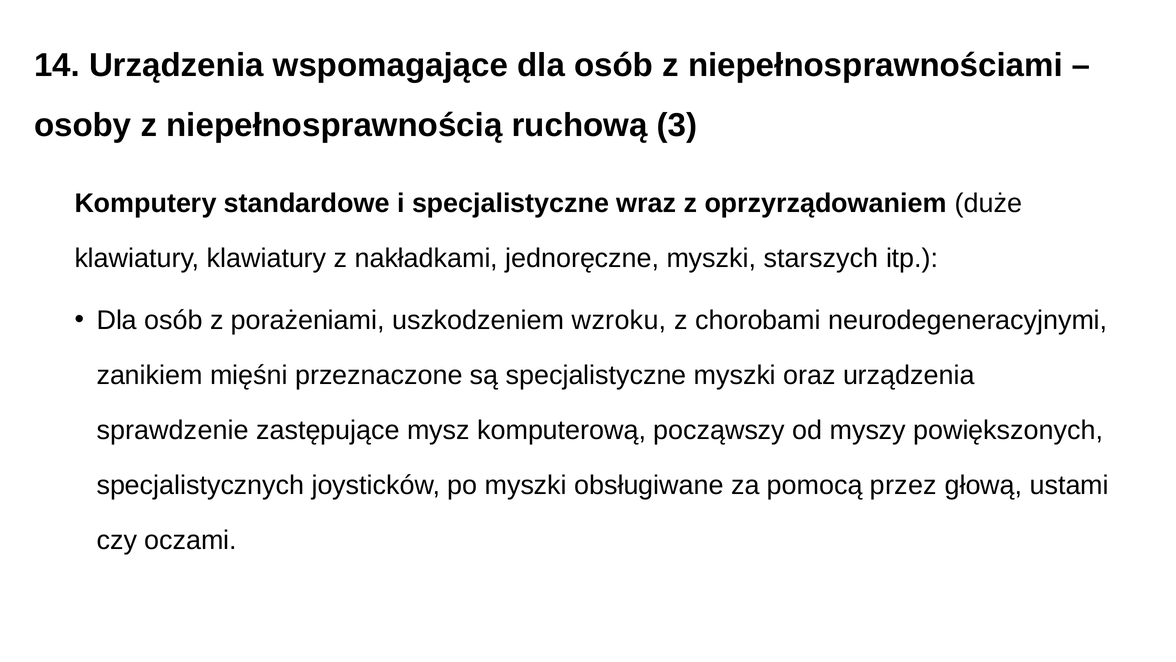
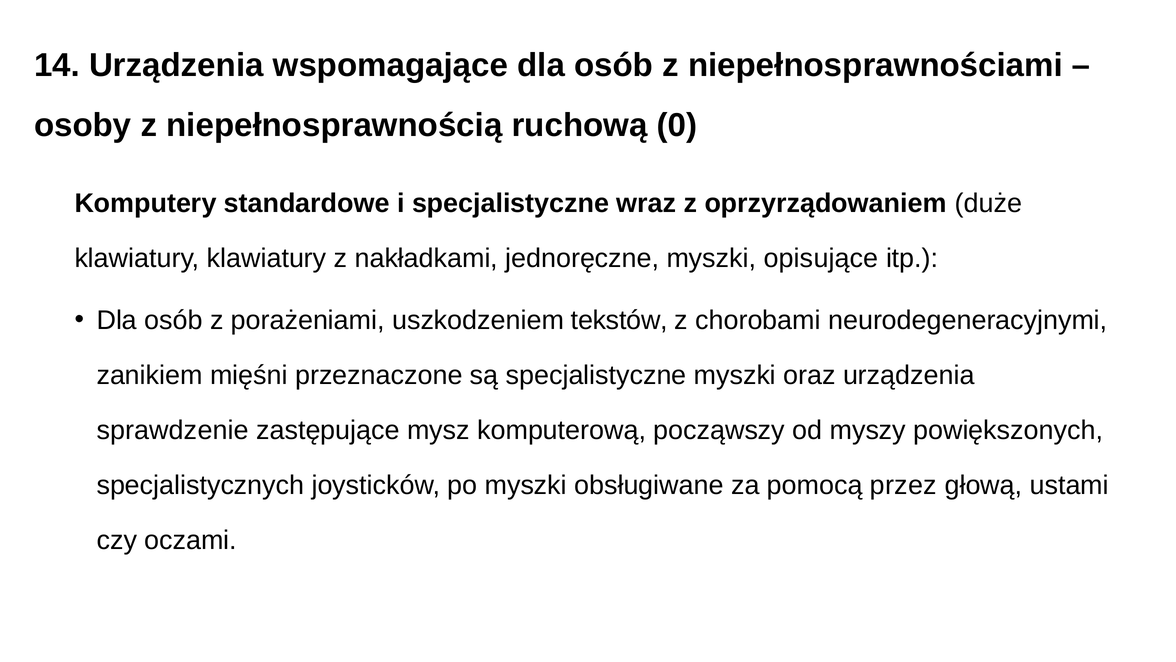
3: 3 -> 0
starszych: starszych -> opisujące
wzroku: wzroku -> tekstów
